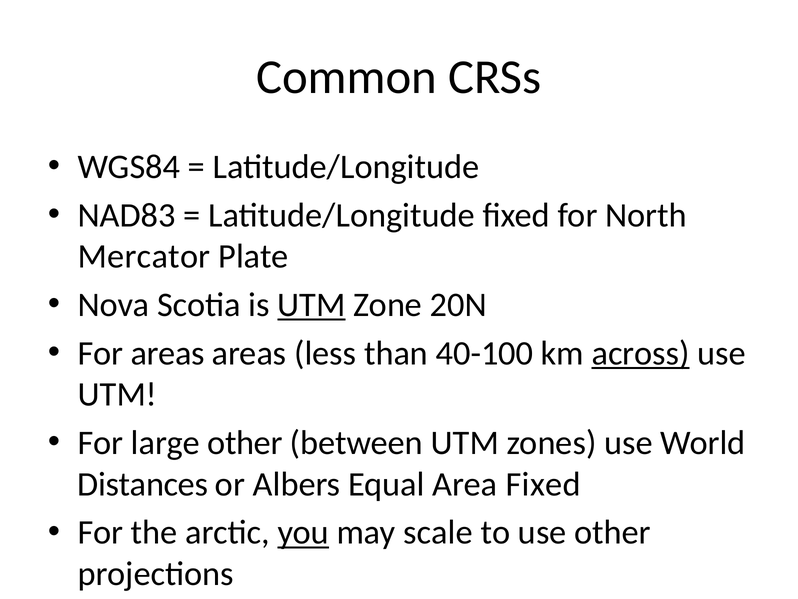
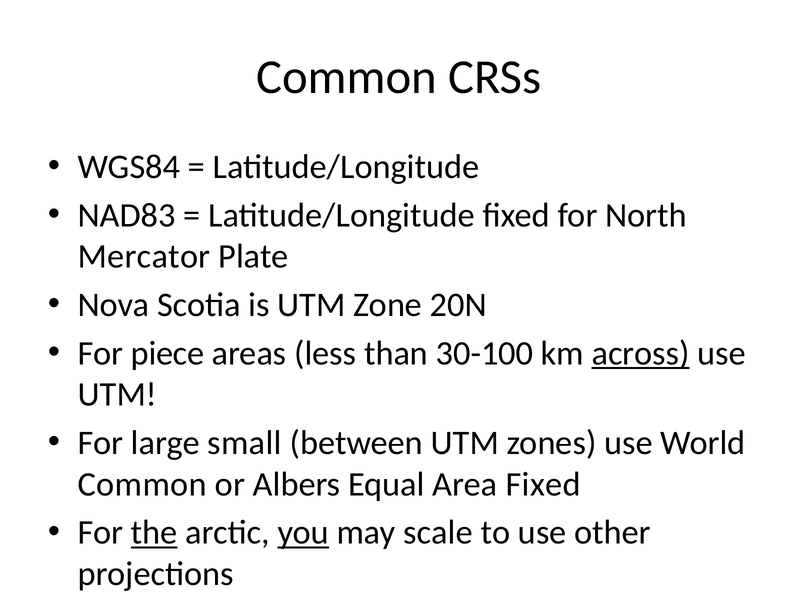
UTM at (311, 305) underline: present -> none
For areas: areas -> piece
40-100: 40-100 -> 30-100
large other: other -> small
Distances at (143, 484): Distances -> Common
the underline: none -> present
